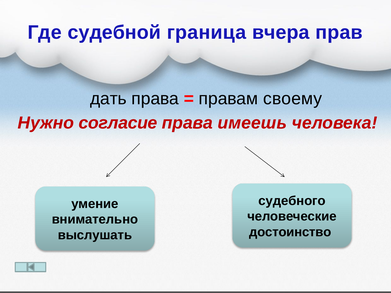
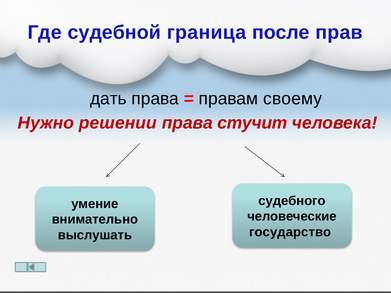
вчера: вчера -> после
согласие: согласие -> решении
имеешь: имеешь -> стучит
достоинство: достоинство -> государство
